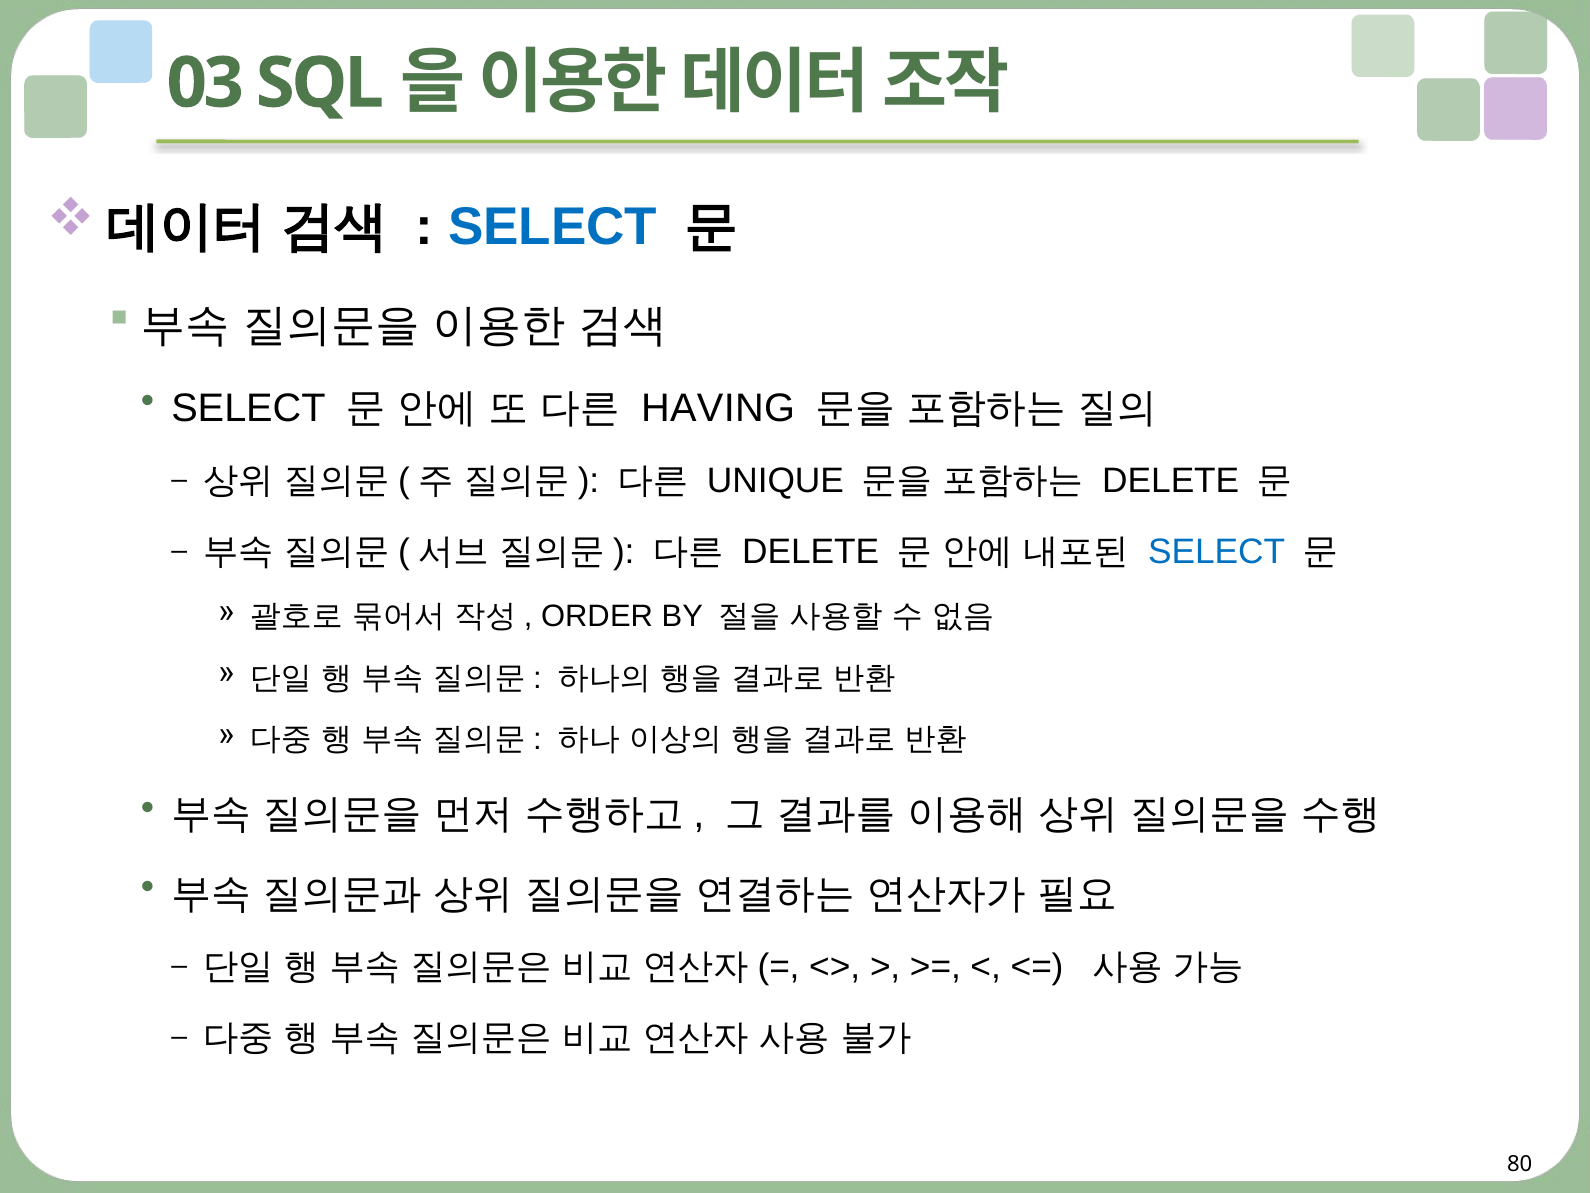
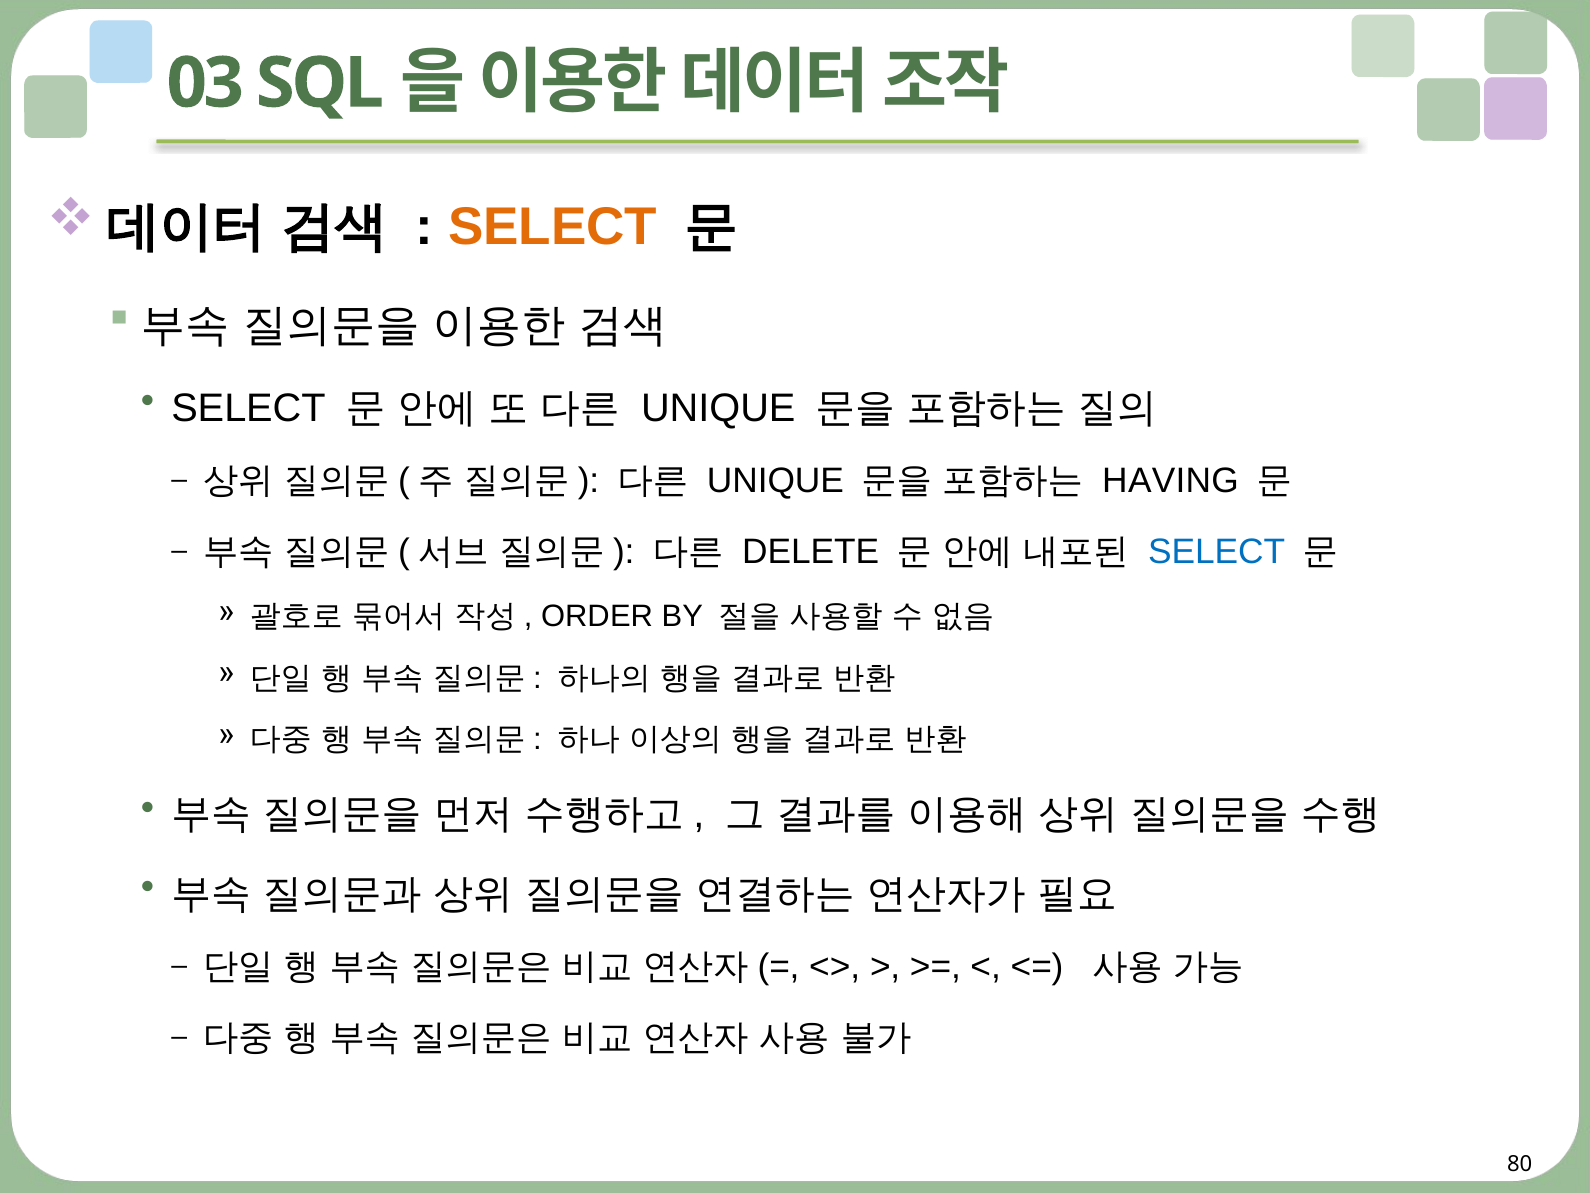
SELECT at (553, 227) colour: blue -> orange
HAVING at (718, 408): HAVING -> UNIQUE
DELETE at (1171, 481): DELETE -> HAVING
